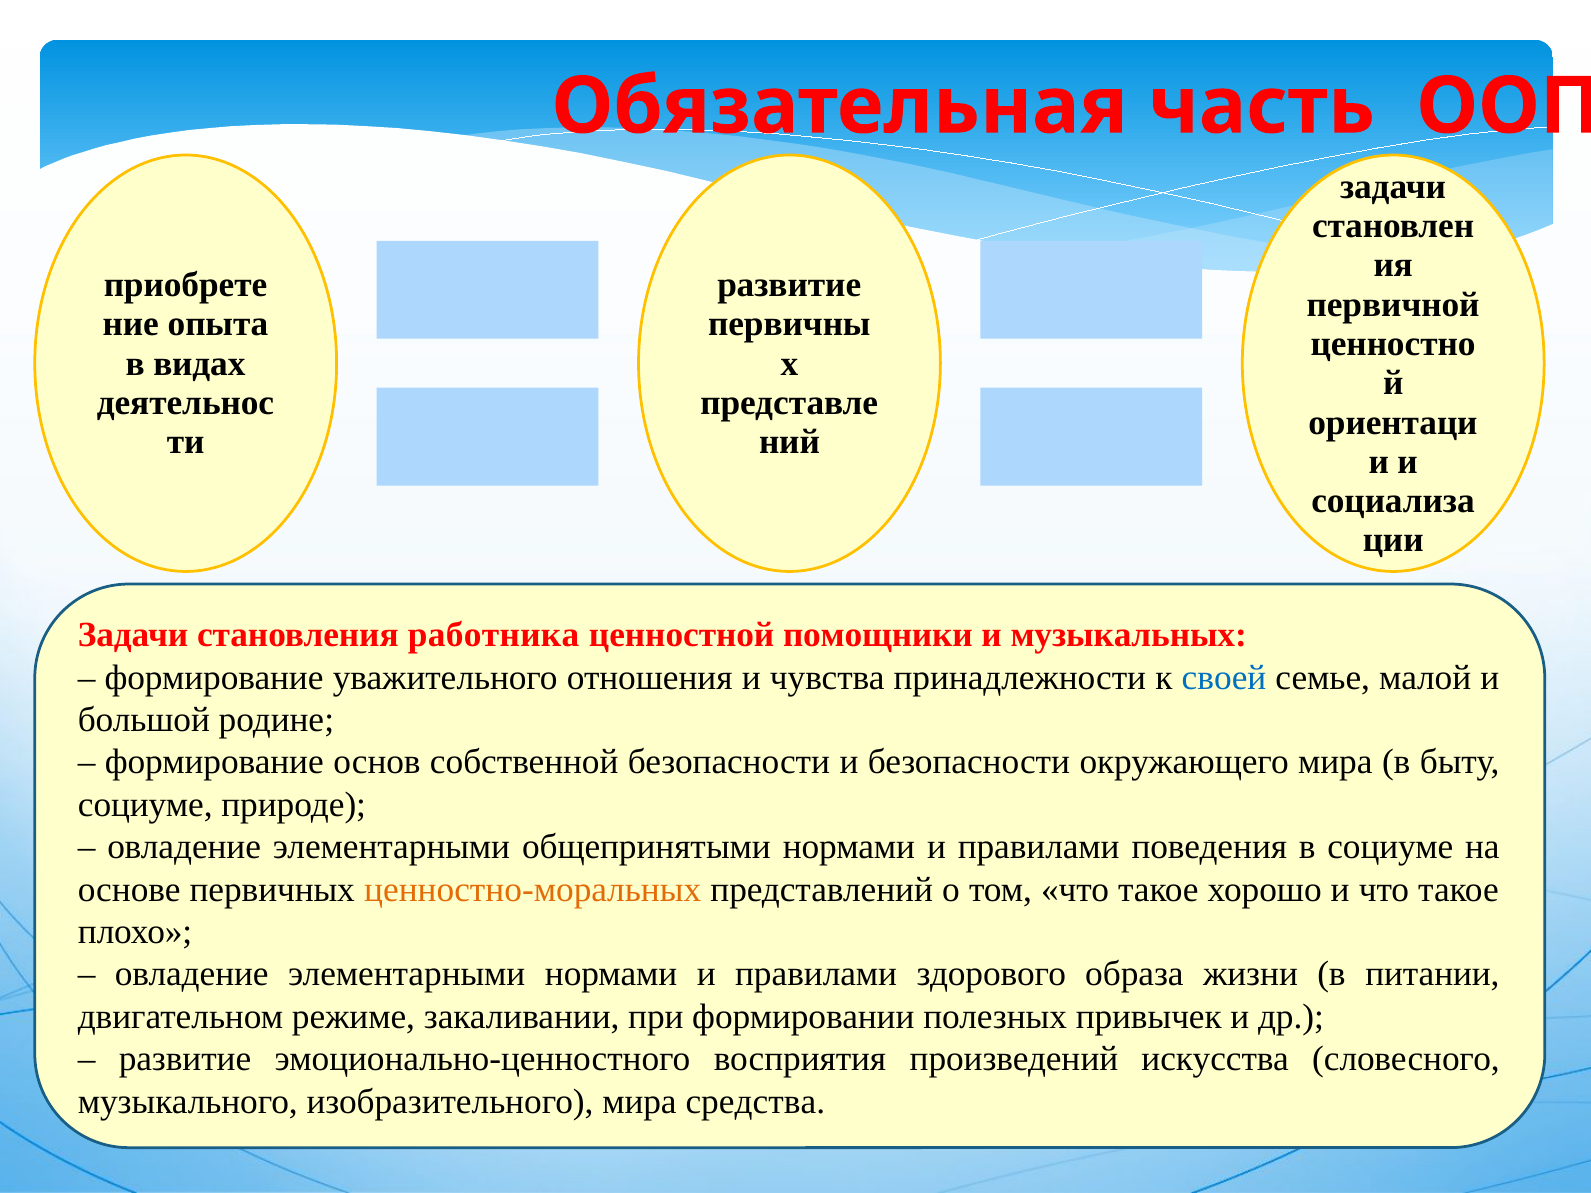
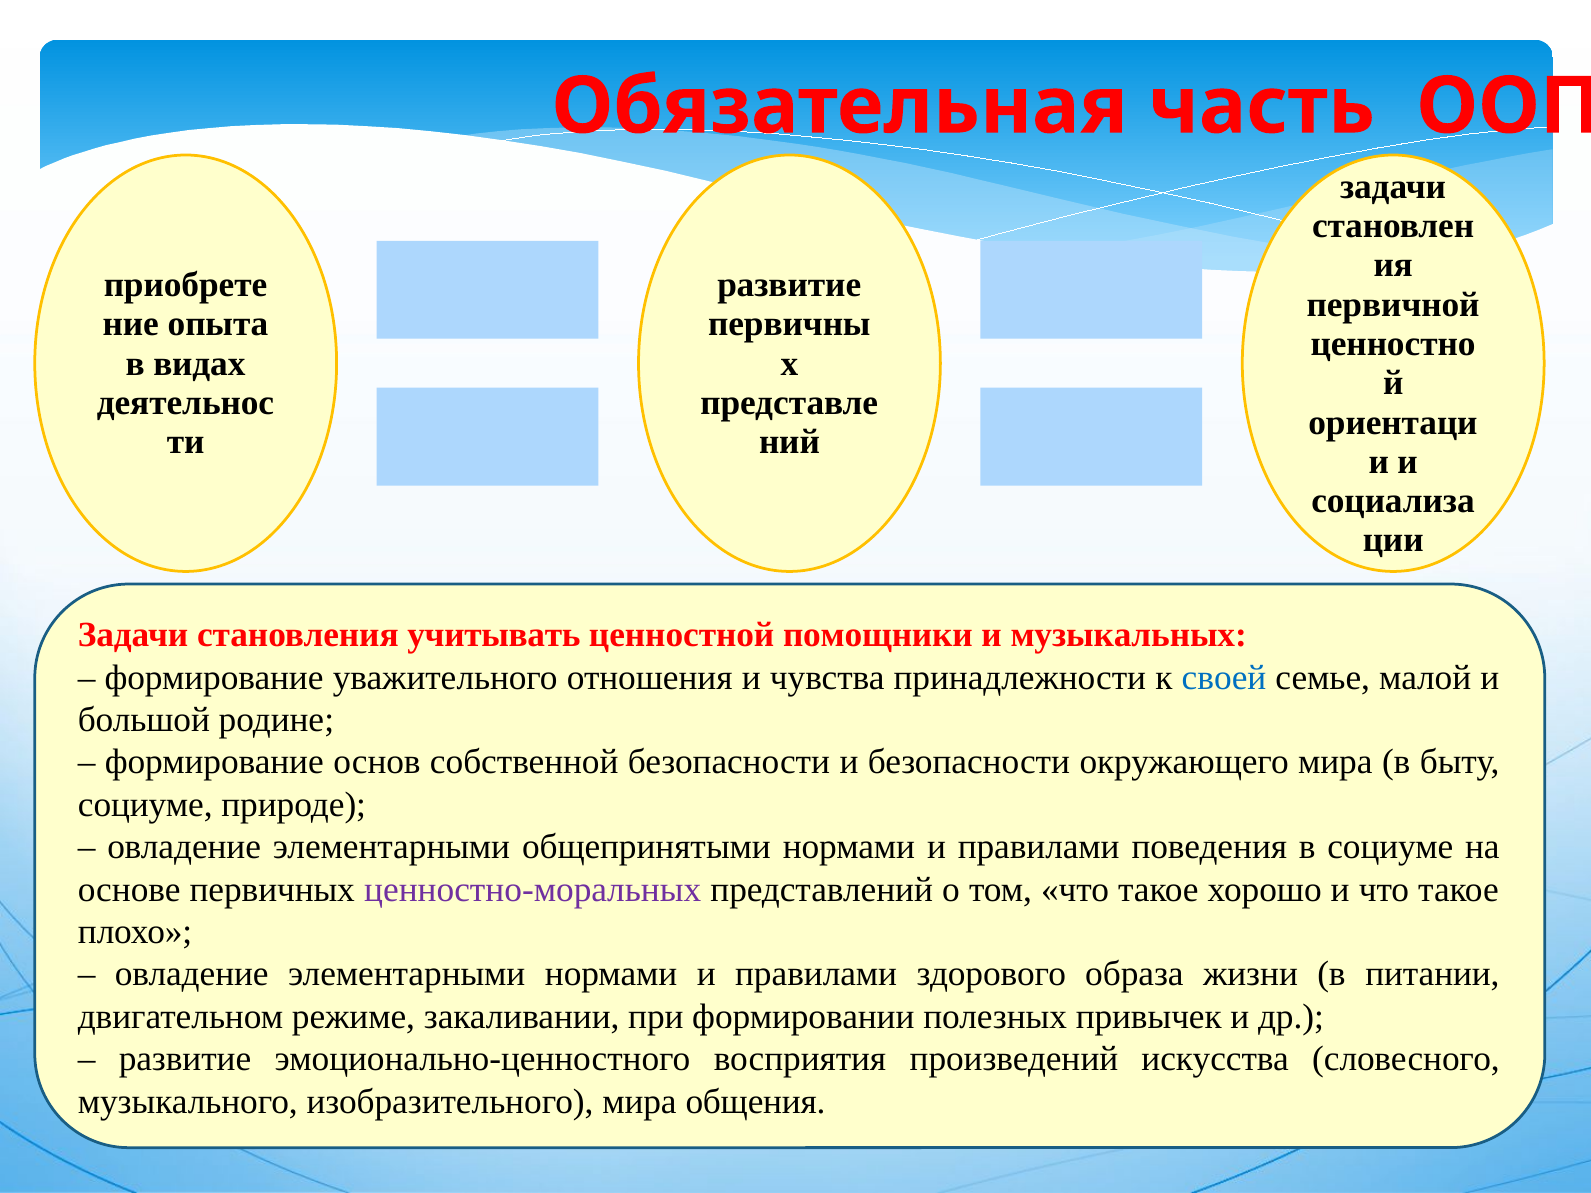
работника: работника -> учитывать
ценностно-моральных colour: orange -> purple
средства: средства -> общения
